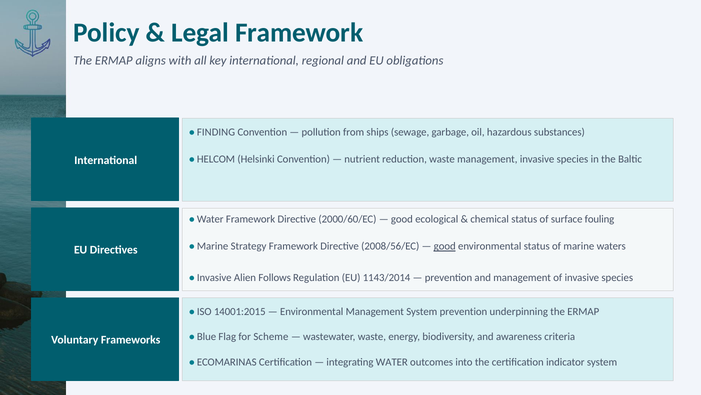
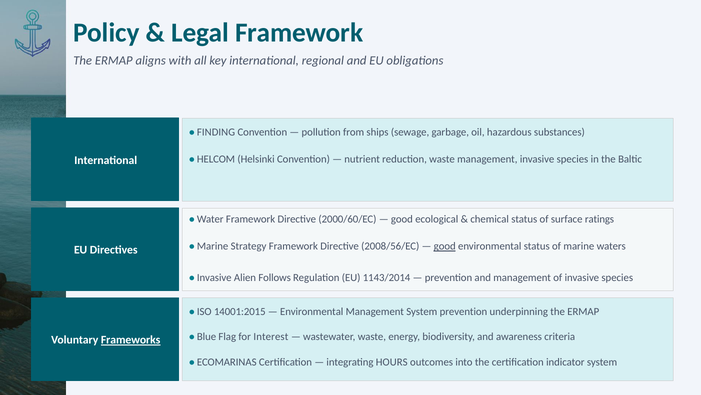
fouling: fouling -> ratings
Scheme: Scheme -> Interest
Frameworks underline: none -> present
integrating WATER: WATER -> HOURS
